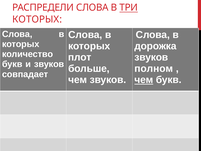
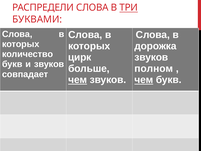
КОТОРЫХ at (37, 19): КОТОРЫХ -> БУКВАМИ
плот: плот -> цирк
чем at (78, 80) underline: none -> present
